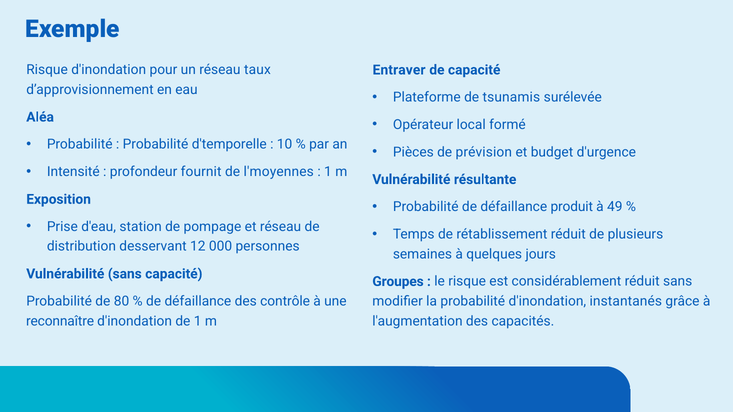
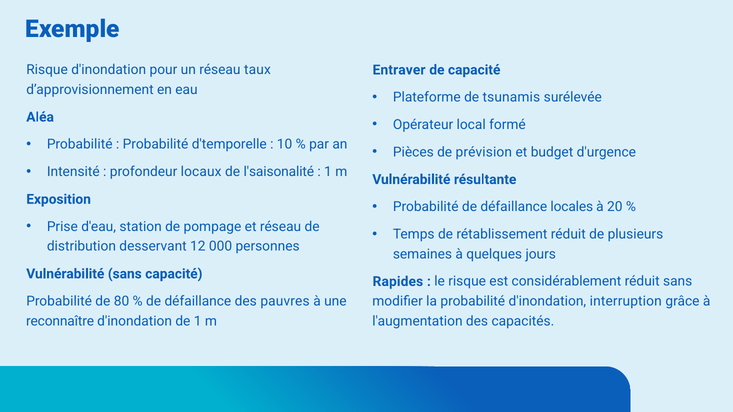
fournit: fournit -> locaux
l'moyennes: l'moyennes -> l'saisonalité
produit: produit -> locales
49: 49 -> 20
Groupes: Groupes -> Rapides
contrôle: contrôle -> pauvres
instantanés: instantanés -> interruption
